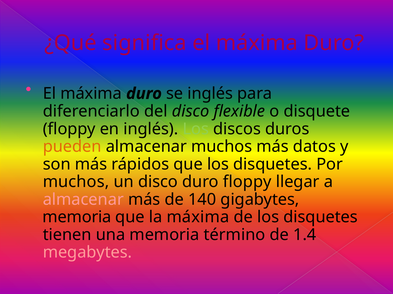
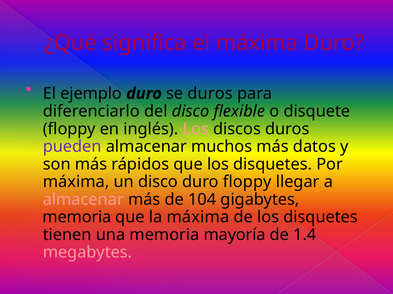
máxima at (91, 94): máxima -> ejemplo
se inglés: inglés -> duros
Los at (196, 129) colour: light green -> pink
pueden colour: orange -> purple
muchos at (76, 182): muchos -> máxima
140: 140 -> 104
término: término -> mayoría
